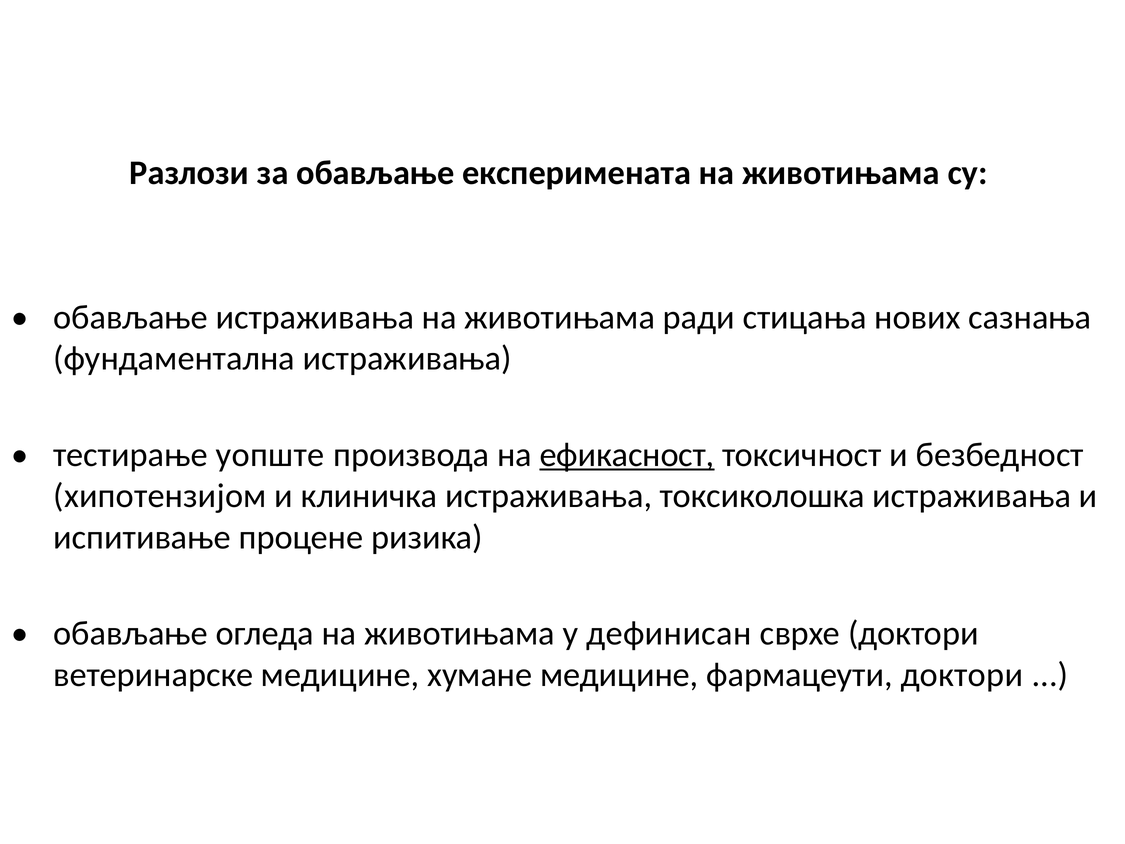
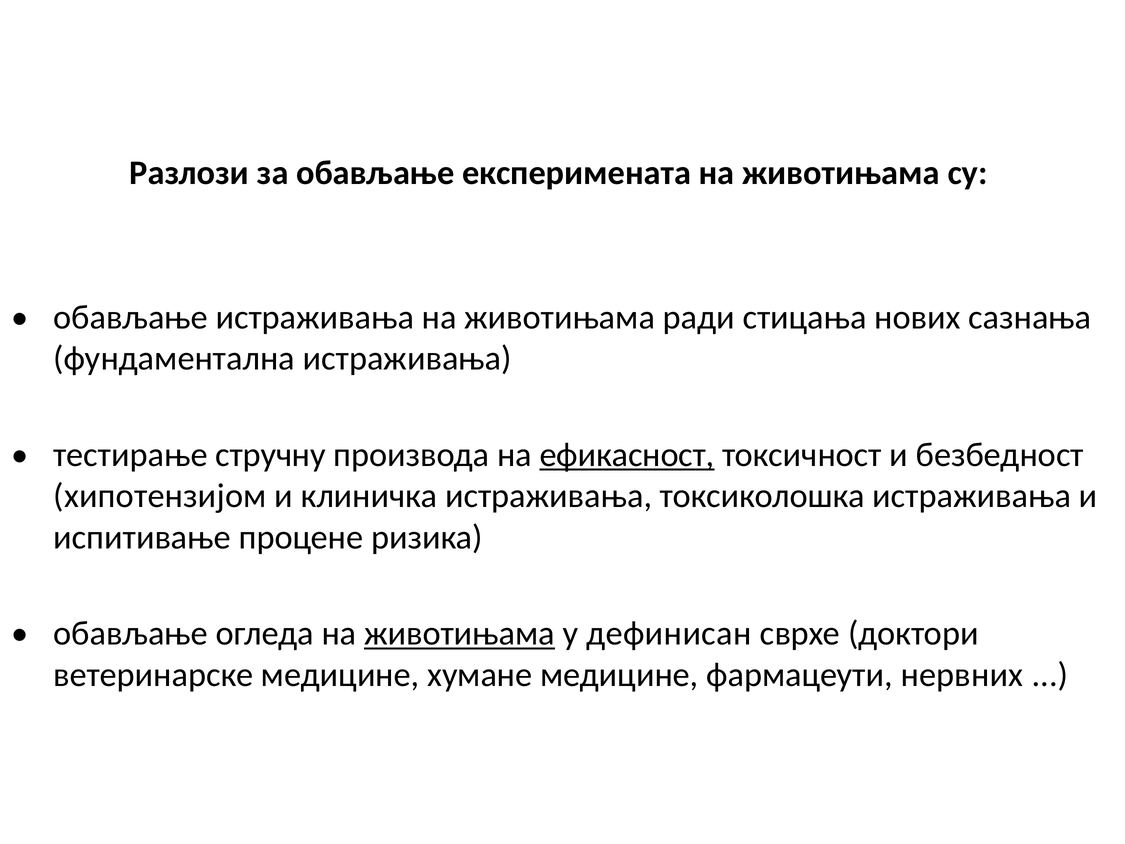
уопште: уопште -> стручну
животињама at (460, 633) underline: none -> present
фармацеути доктори: доктори -> нервних
